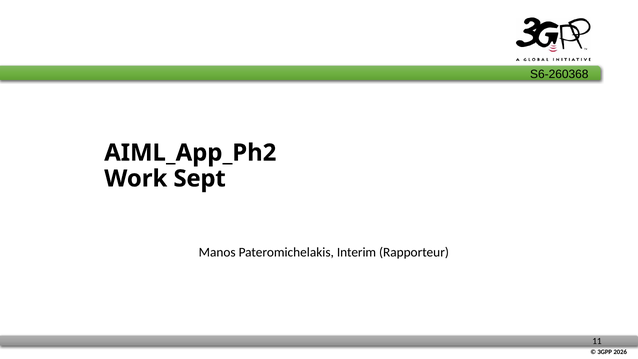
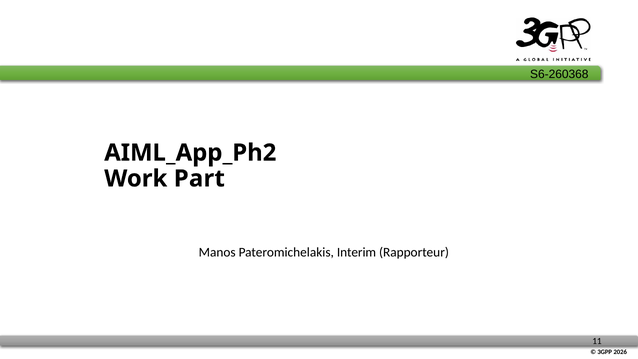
Sept: Sept -> Part
